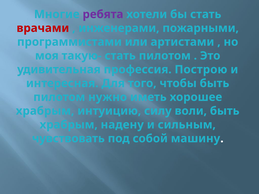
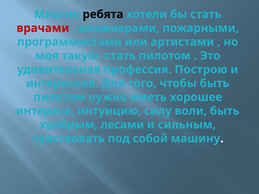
ребята colour: purple -> black
храбрым at (45, 111): храбрым -> интереса
надену: надену -> лесами
